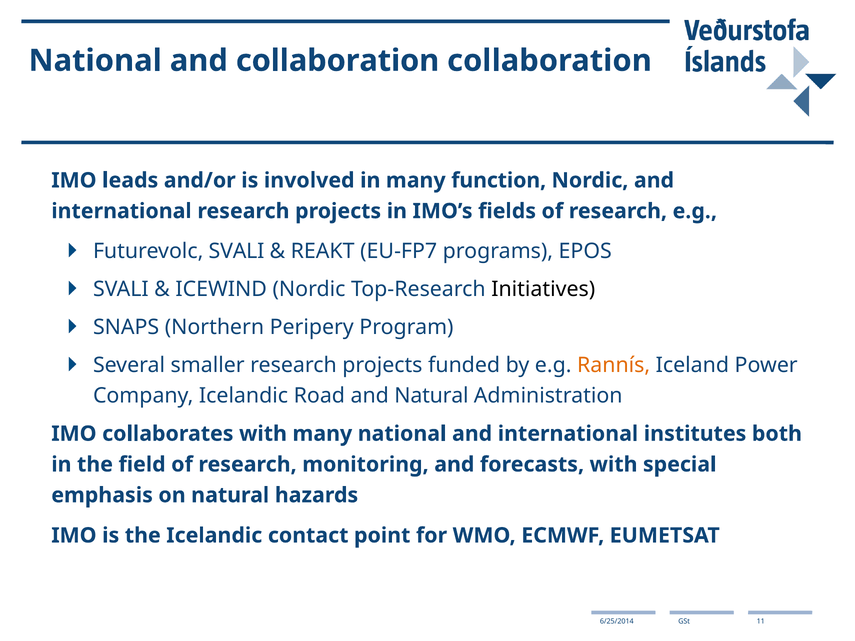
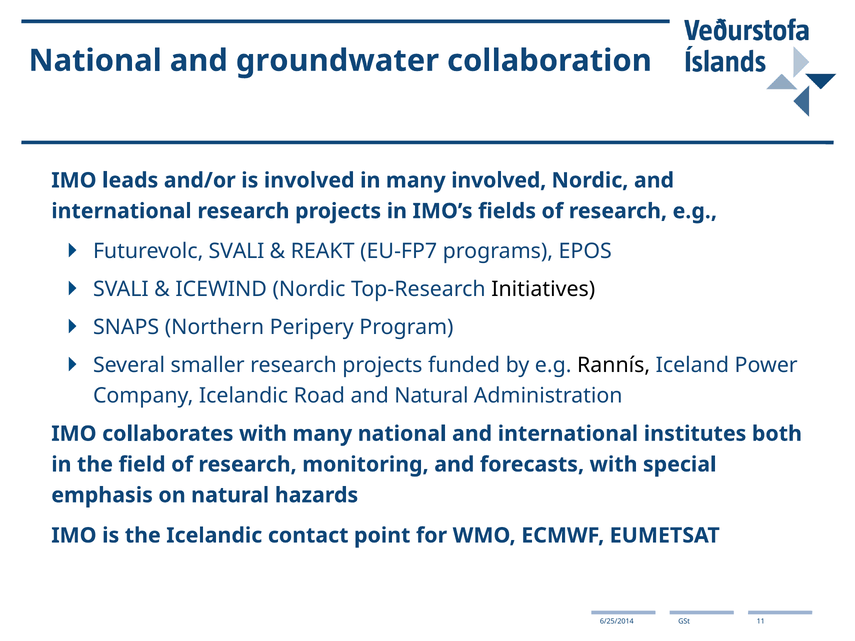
and collaboration: collaboration -> groundwater
many function: function -> involved
Rannís colour: orange -> black
